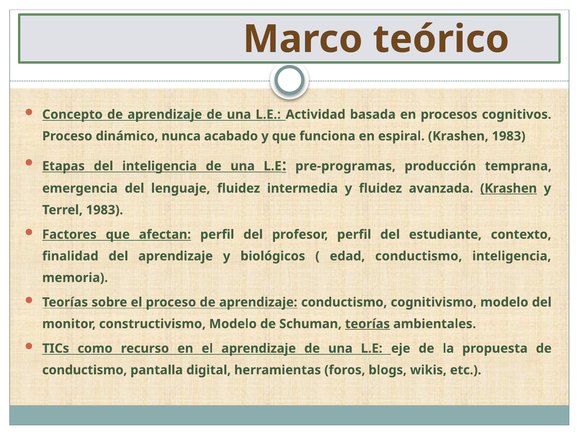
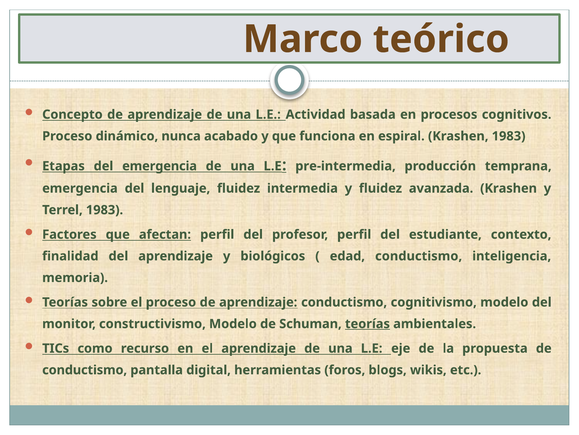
del inteligencia: inteligencia -> emergencia
pre-programas: pre-programas -> pre-intermedia
Krashen at (509, 188) underline: present -> none
